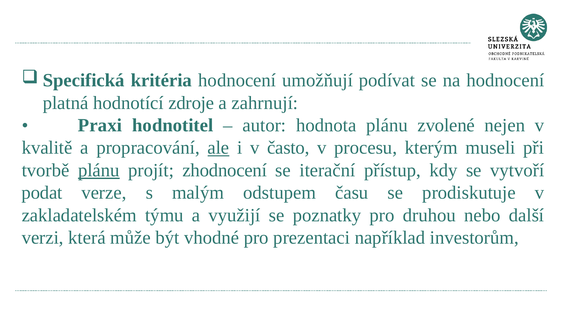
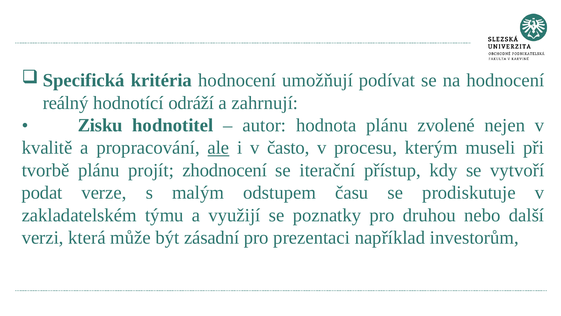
platná: platná -> reálný
zdroje: zdroje -> odráží
Praxi: Praxi -> Zisku
plánu at (99, 170) underline: present -> none
vhodné: vhodné -> zásadní
